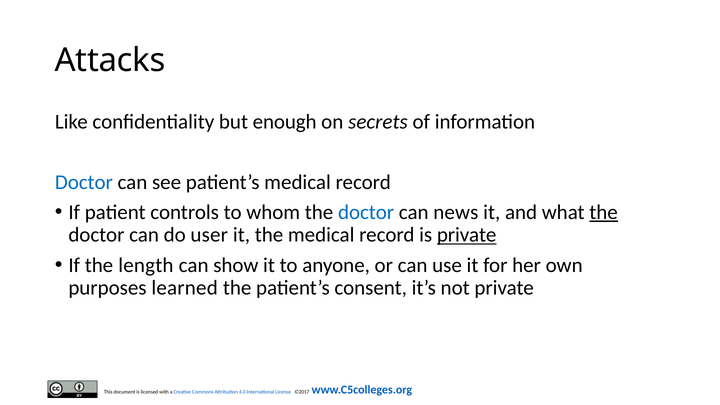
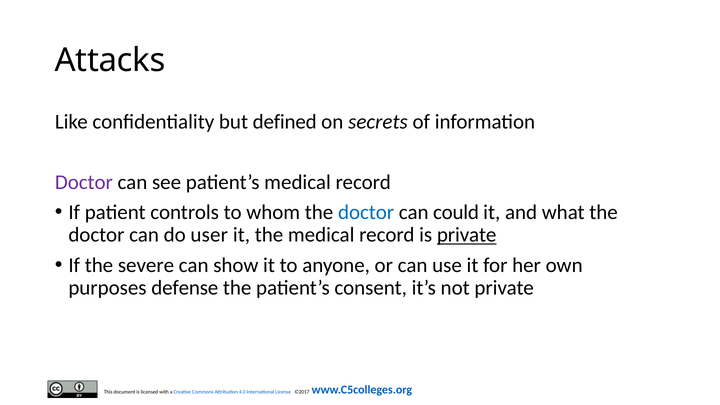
enough: enough -> defined
Doctor at (84, 182) colour: blue -> purple
news: news -> could
the at (604, 212) underline: present -> none
length: length -> severe
learned: learned -> defense
